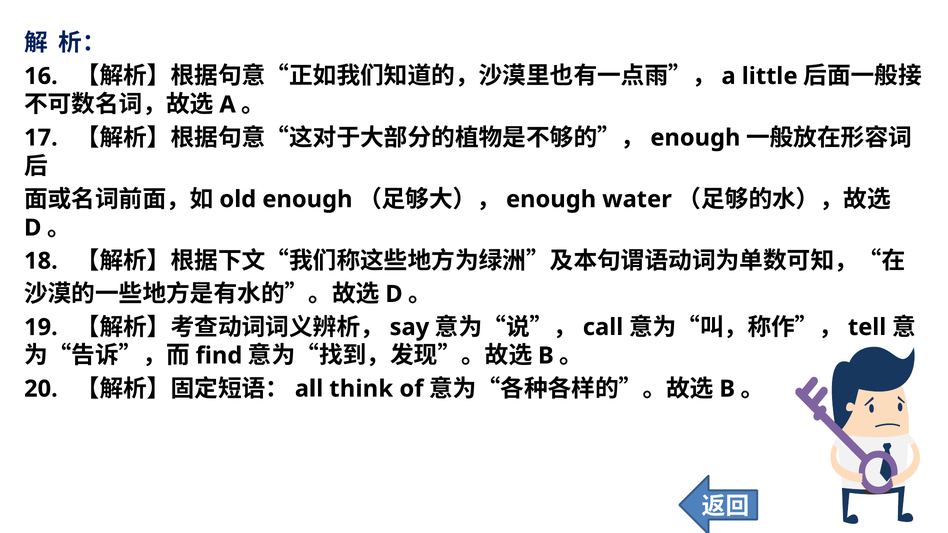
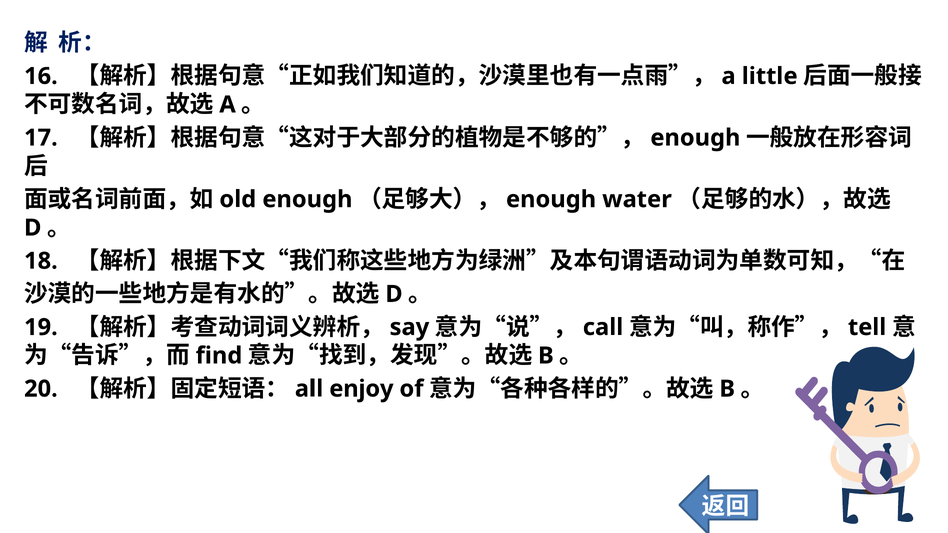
think: think -> enjoy
